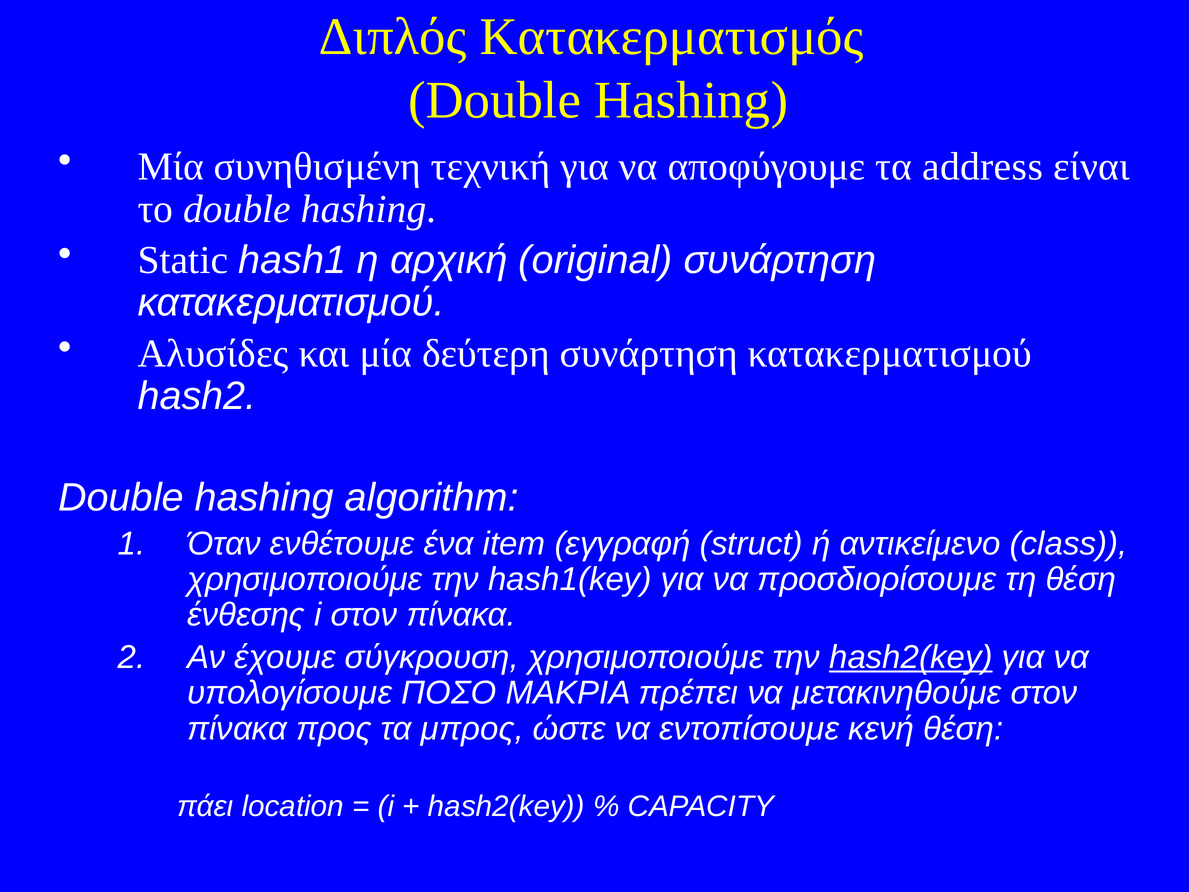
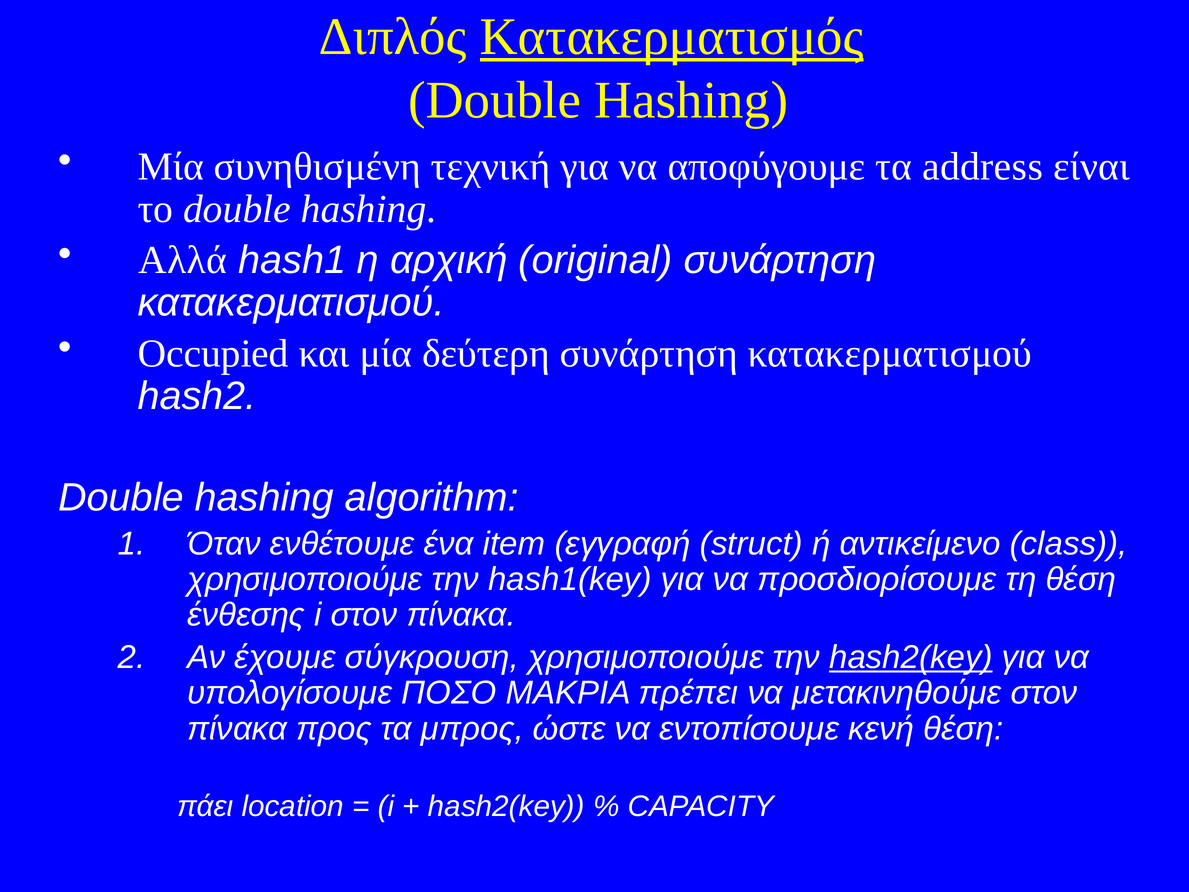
Κατακερματισμός underline: none -> present
Static: Static -> Αλλά
Αλυσίδες: Αλυσίδες -> Occupied
